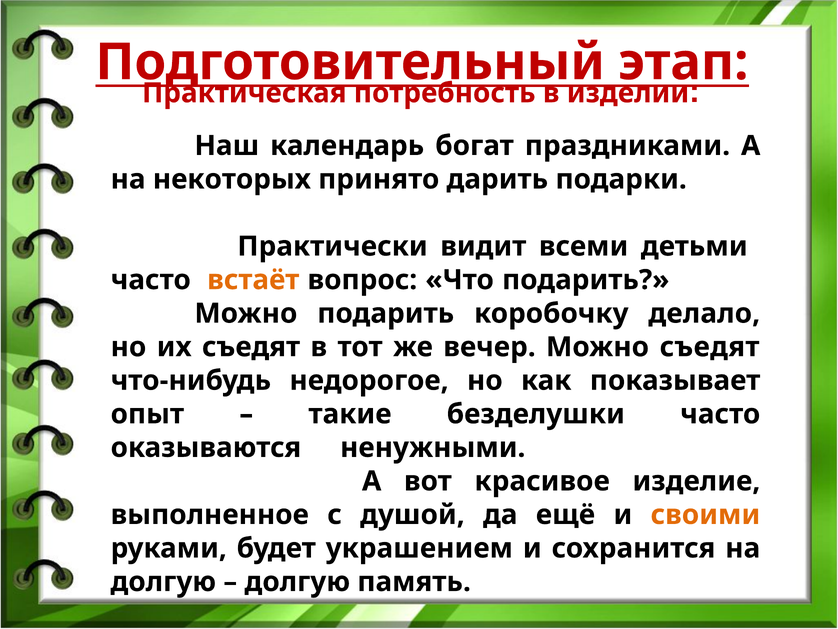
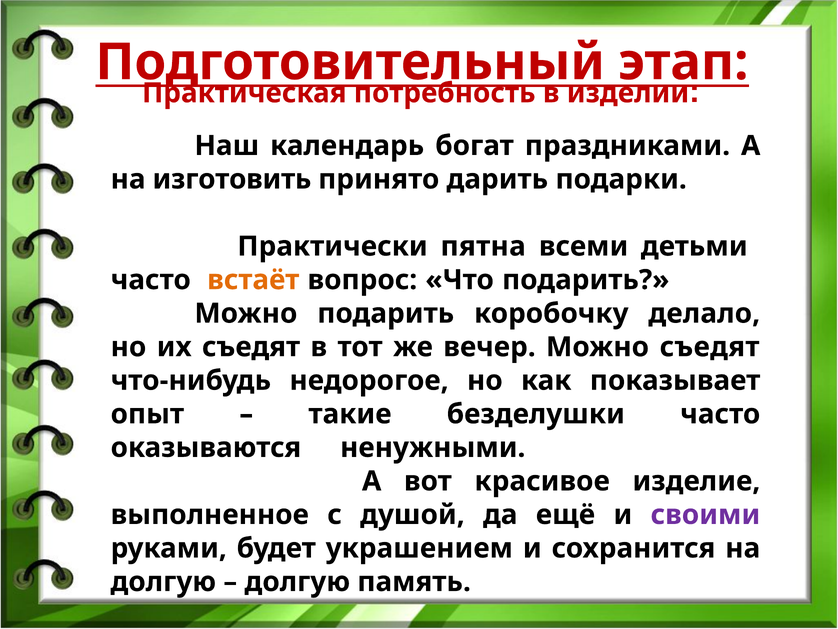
некоторых: некоторых -> изготовить
видит: видит -> пятна
своими colour: orange -> purple
